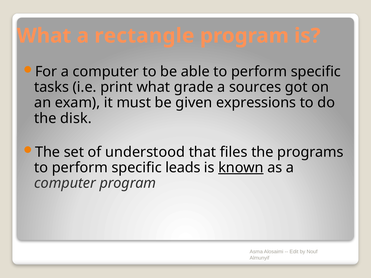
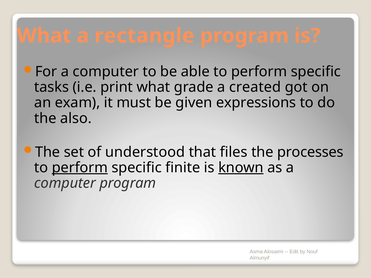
sources: sources -> created
disk: disk -> also
programs: programs -> processes
perform at (80, 168) underline: none -> present
leads: leads -> finite
